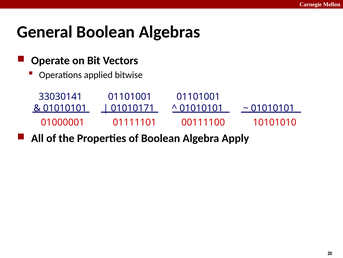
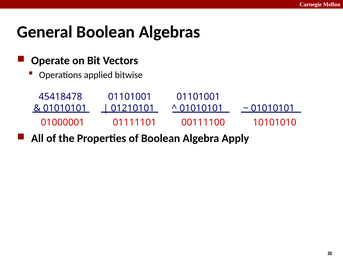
33030141: 33030141 -> 45418478
01010171: 01010171 -> 01210101
